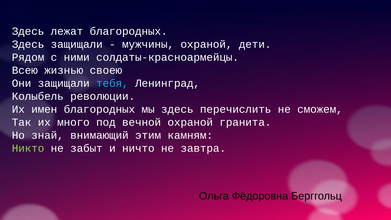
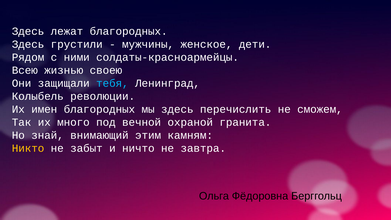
Здесь защищали: защищали -> грустили
мужчины охраной: охраной -> женское
Никто colour: light green -> yellow
